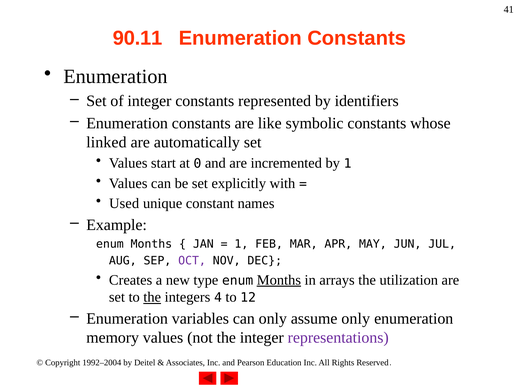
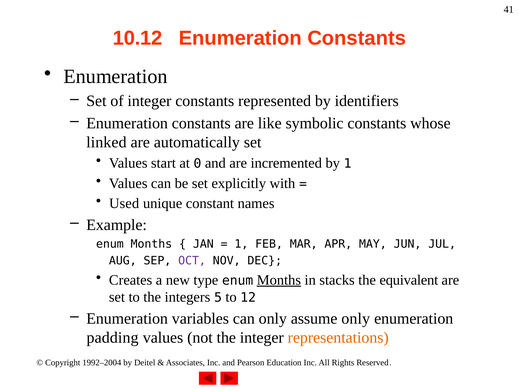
90.11: 90.11 -> 10.12
arrays: arrays -> stacks
utilization: utilization -> equivalent
the at (152, 297) underline: present -> none
4: 4 -> 5
memory: memory -> padding
representations colour: purple -> orange
